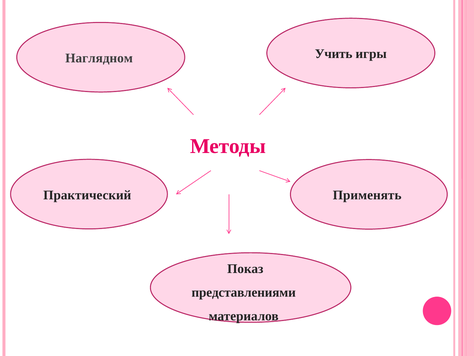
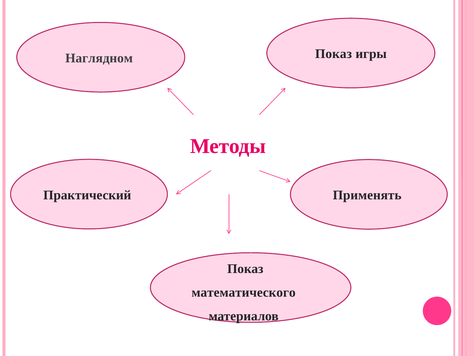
Учить at (334, 54): Учить -> Показ
представлениями: представлениями -> математического
